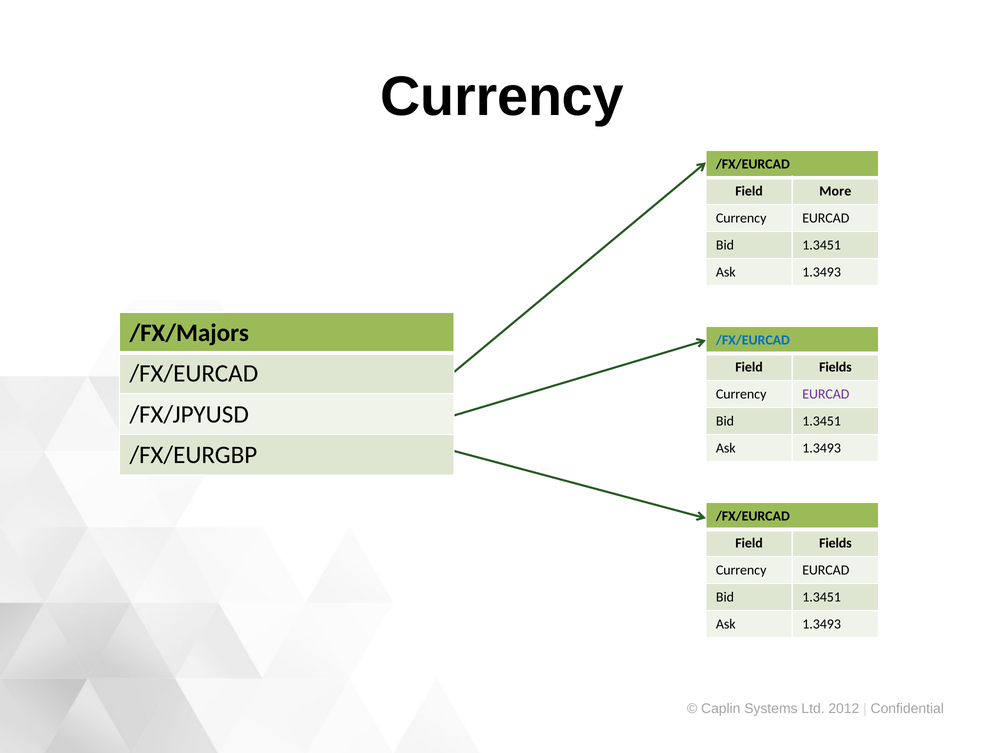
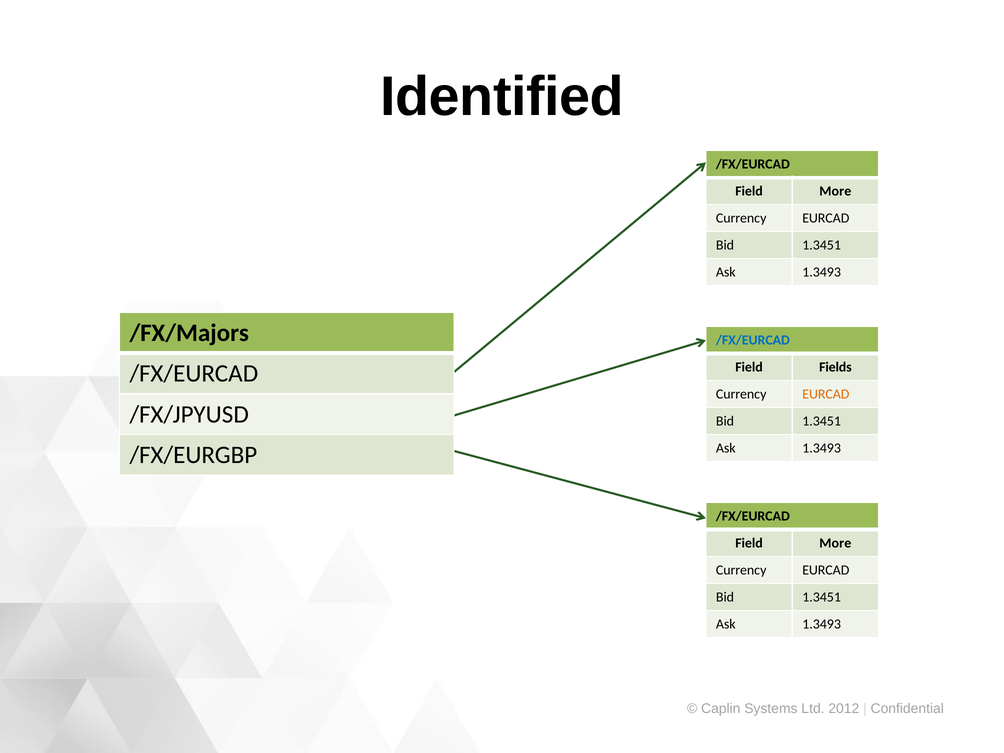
Currency at (502, 97): Currency -> Identified
EURCAD at (826, 394) colour: purple -> orange
Fields at (835, 543): Fields -> More
